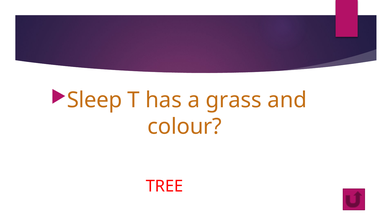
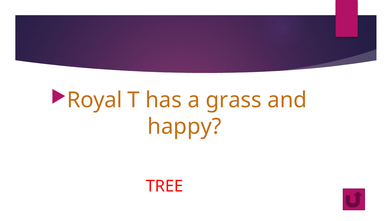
Sleep: Sleep -> Royal
colour: colour -> happy
